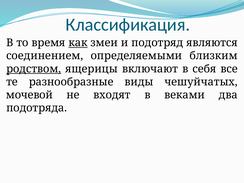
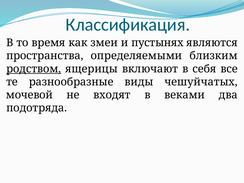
как underline: present -> none
подотряд: подотряд -> пустынях
соединением: соединением -> пространства
